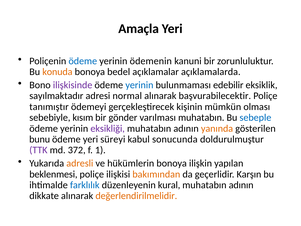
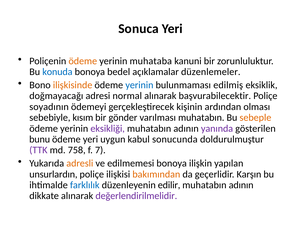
Amaçla: Amaçla -> Sonuca
ödeme at (83, 61) colour: blue -> orange
ödemenin: ödemenin -> muhataba
konuda colour: orange -> blue
açıklamalarda: açıklamalarda -> düzenlemeler
ilişkisinde colour: purple -> orange
edebilir: edebilir -> edilmiş
sayılmaktadır: sayılmaktadır -> doğmayacağı
tanımıştır: tanımıştır -> soyadının
mümkün: mümkün -> ardından
sebeple colour: blue -> orange
yanında colour: orange -> purple
süreyi: süreyi -> uygun
372: 372 -> 758
1: 1 -> 7
hükümlerin: hükümlerin -> edilmemesi
beklenmesi: beklenmesi -> unsurlardın
kural: kural -> edilir
değerlendirilmelidir colour: orange -> purple
